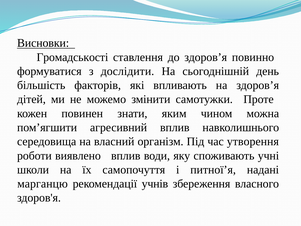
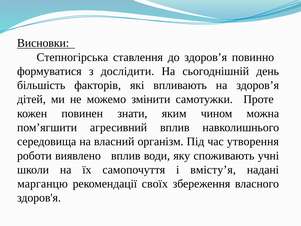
Громадськості: Громадськості -> Степногірська
питної’я: питної’я -> вмісту’я
учнів: учнів -> своїх
